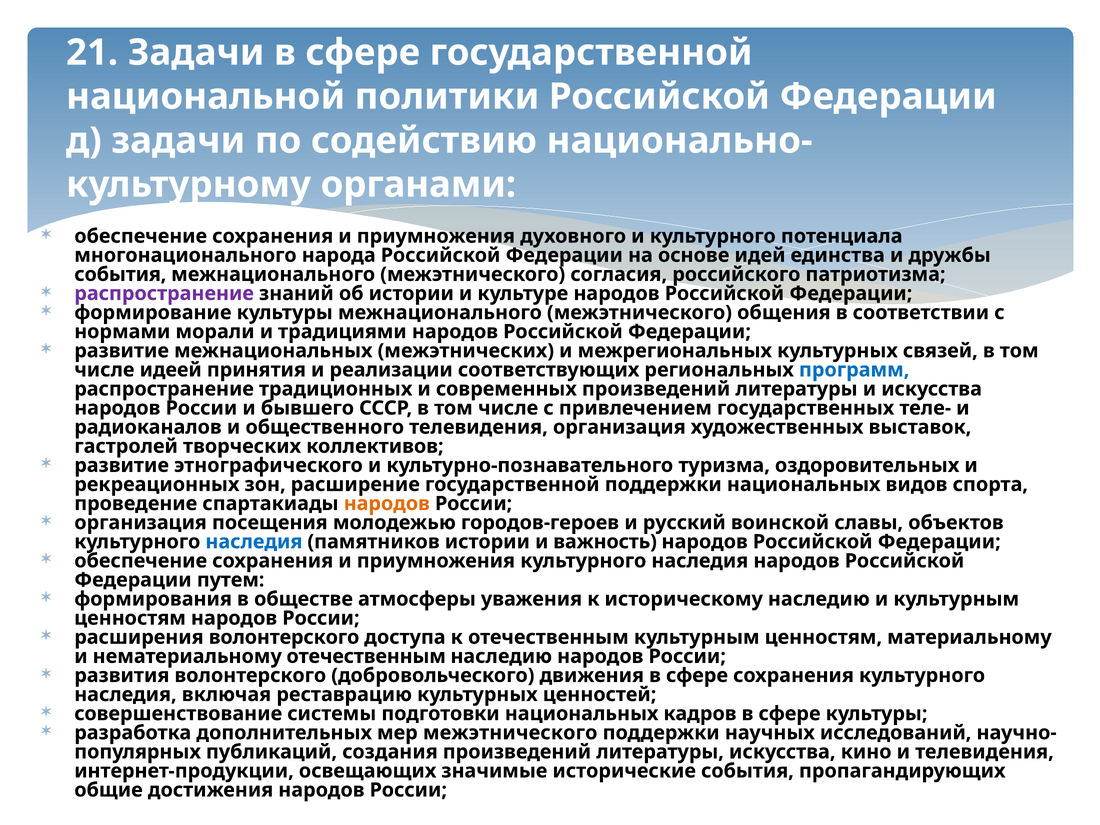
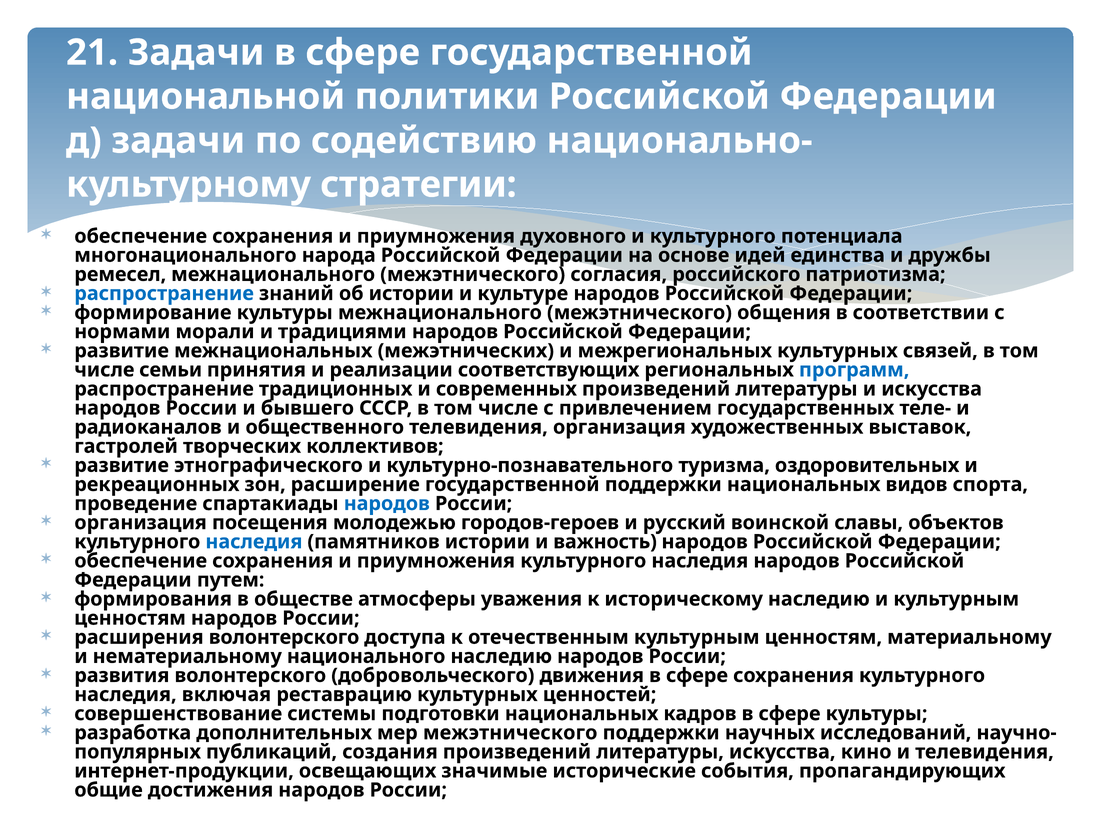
органами: органами -> стратегии
события at (120, 274): события -> ремесел
распространение at (164, 293) colour: purple -> blue
идеей: идеей -> семьи
народов at (387, 504) colour: orange -> blue
нематериальному отечественным: отечественным -> национального
